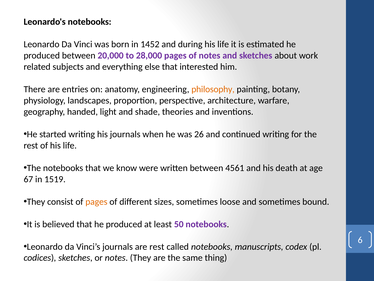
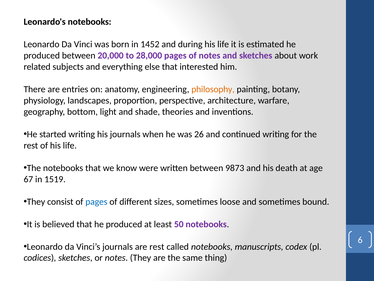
handed: handed -> bottom
4561: 4561 -> 9873
pages at (96, 201) colour: orange -> blue
